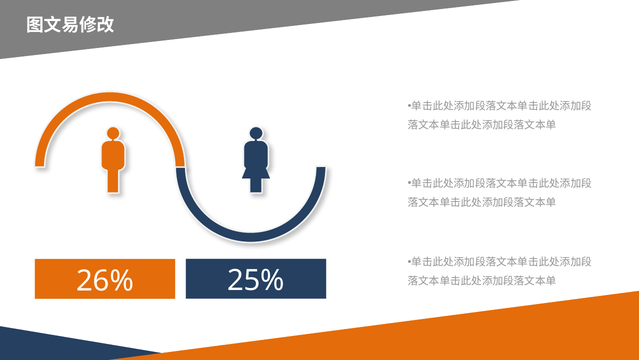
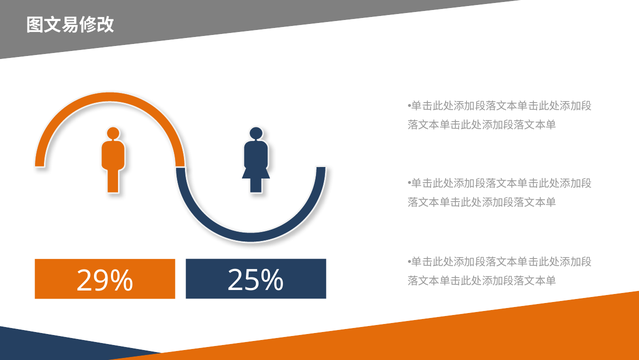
26%: 26% -> 29%
